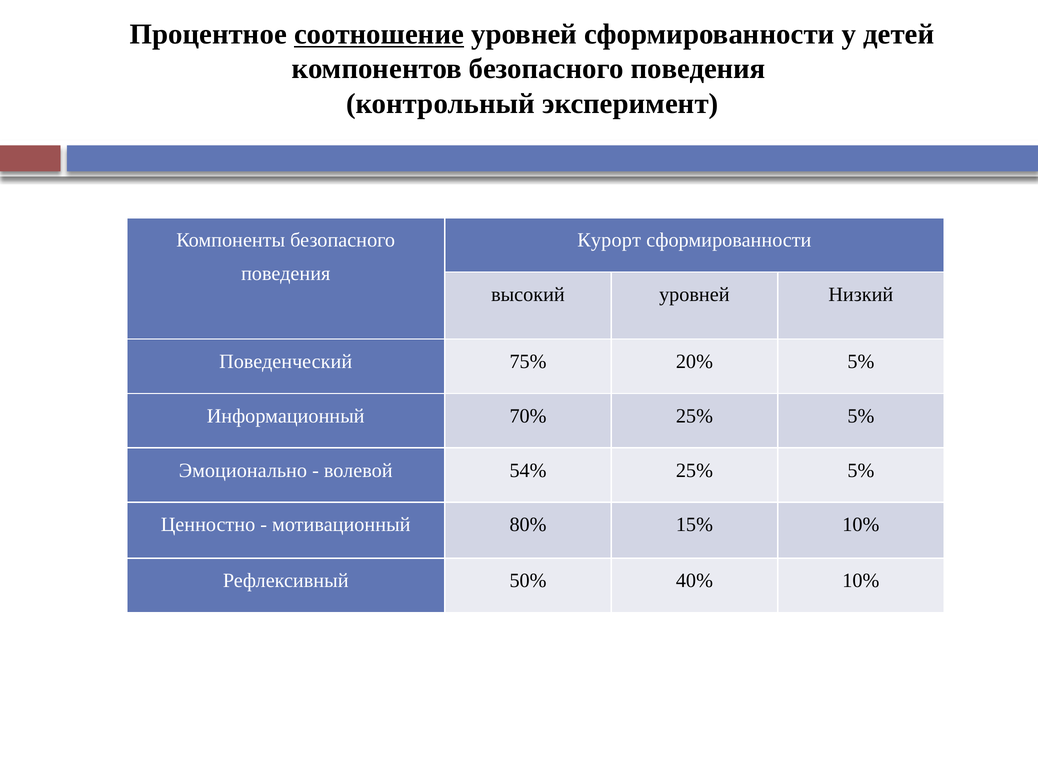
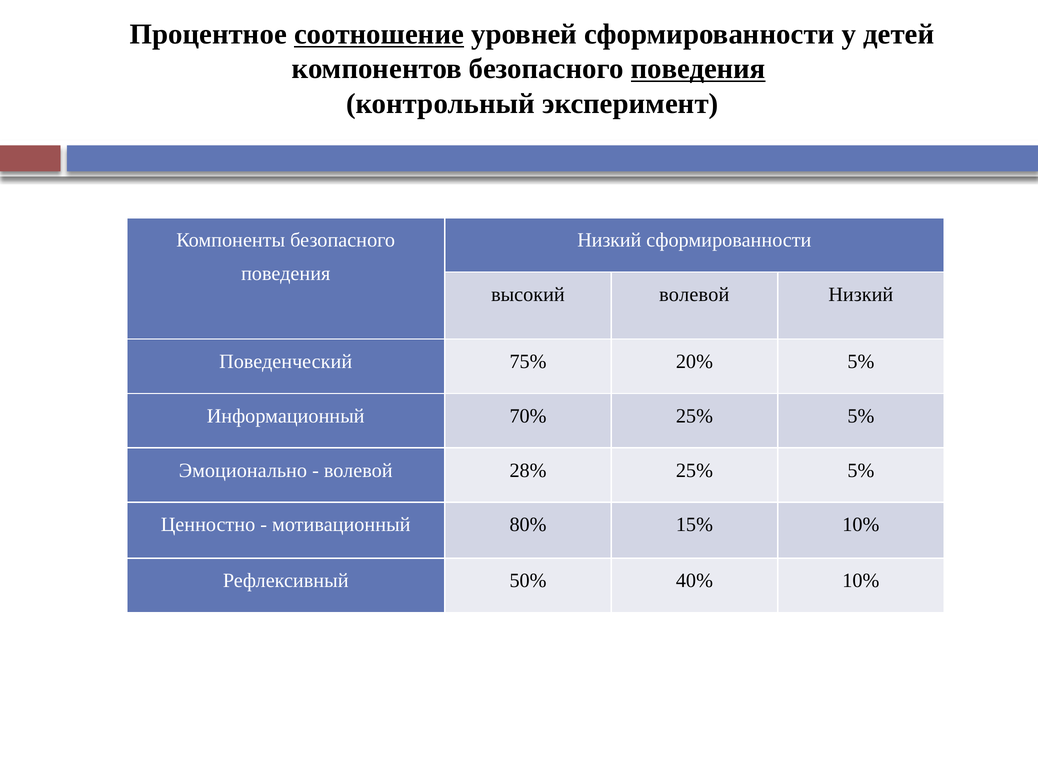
поведения at (698, 69) underline: none -> present
Курорт at (609, 240): Курорт -> Низкий
высокий уровней: уровней -> волевой
54%: 54% -> 28%
